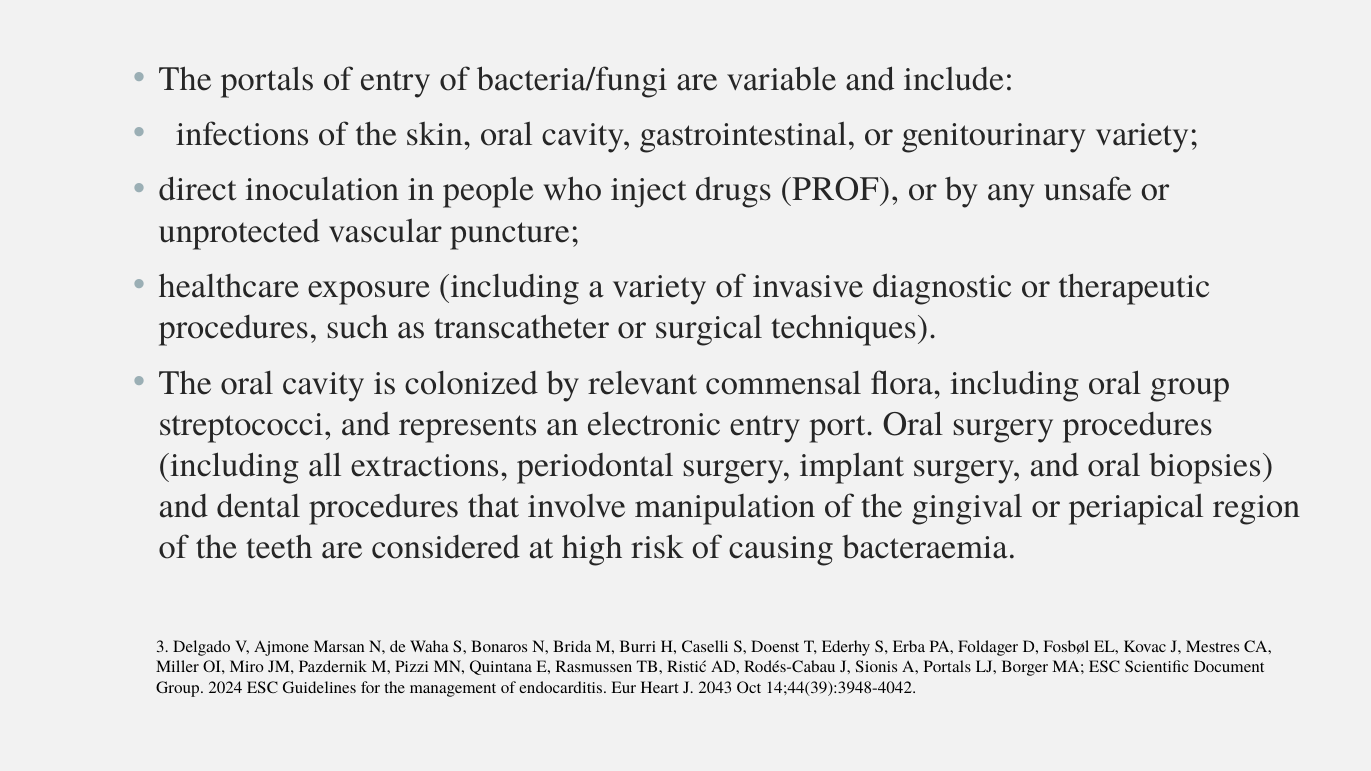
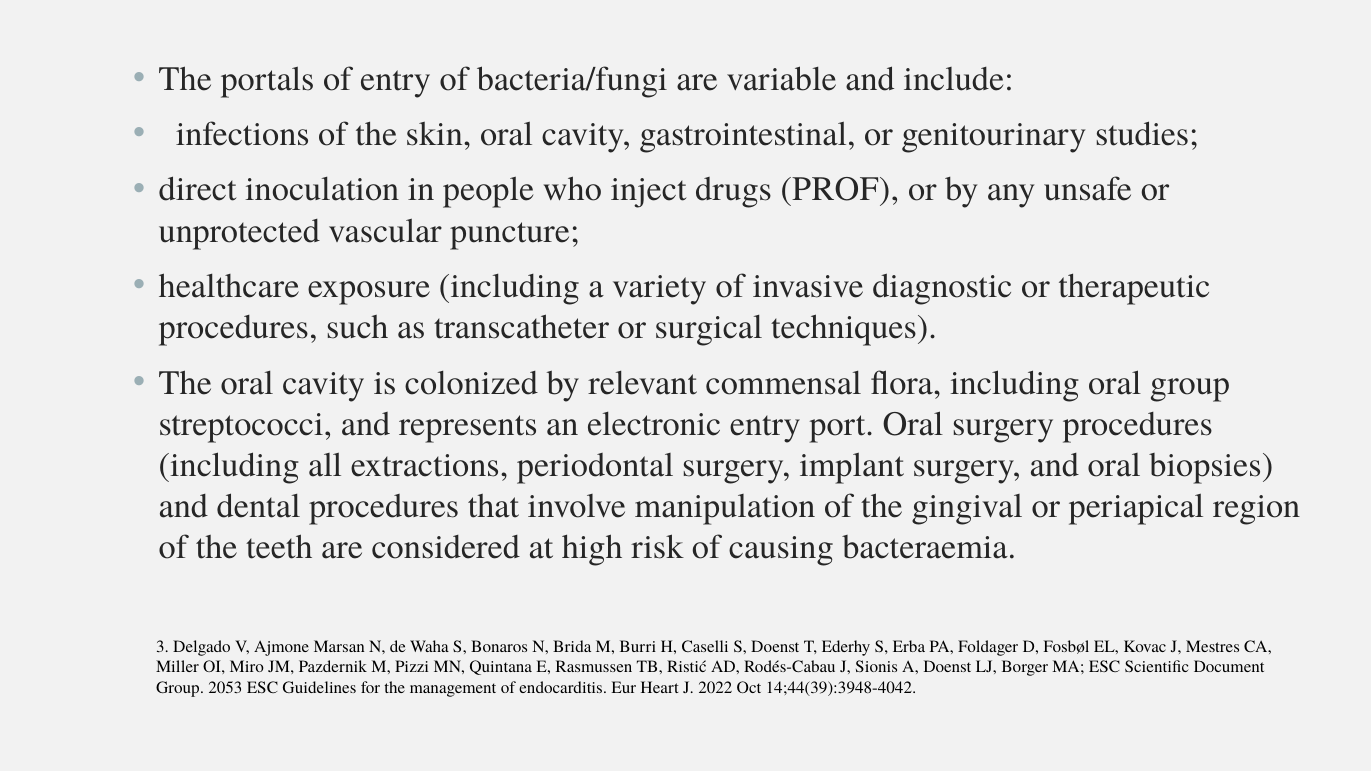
genitourinary variety: variety -> studies
A Portals: Portals -> Doenst
2024: 2024 -> 2053
2043: 2043 -> 2022
